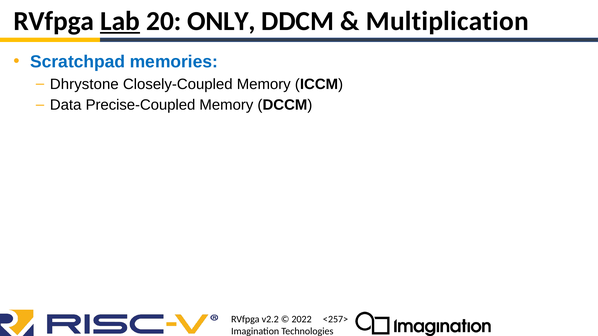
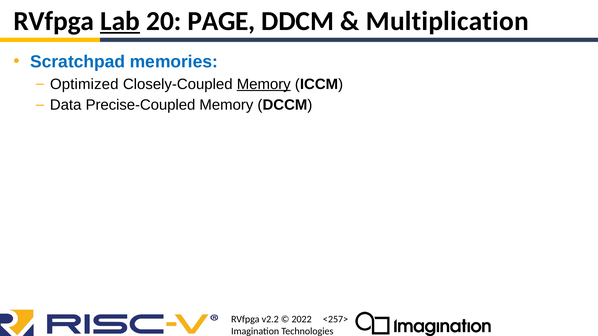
ONLY: ONLY -> PAGE
Dhrystone: Dhrystone -> Optimized
Memory at (264, 84) underline: none -> present
